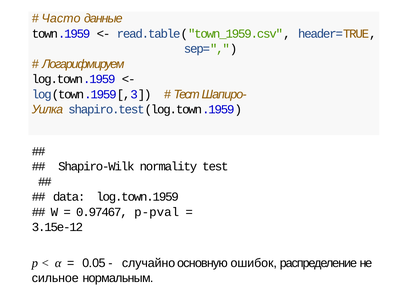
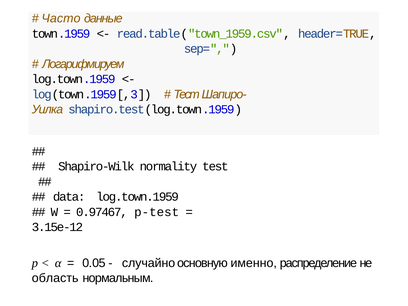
p-pval: p-pval -> p-test
ошибок: ошибок -> именно
сильное: сильное -> область
